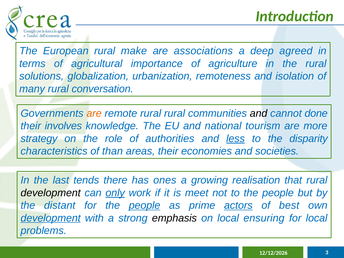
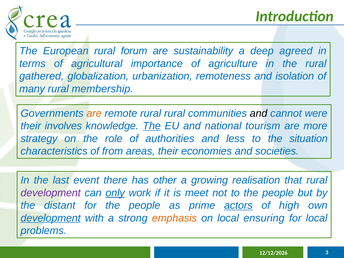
make: make -> forum
associations: associations -> sustainability
solutions: solutions -> gathered
conversation: conversation -> membership
done: done -> were
The at (152, 126) underline: none -> present
less underline: present -> none
disparity: disparity -> situation
than: than -> from
tends: tends -> event
ones: ones -> other
development at (51, 193) colour: black -> purple
people at (145, 205) underline: present -> none
best: best -> high
emphasis colour: black -> orange
